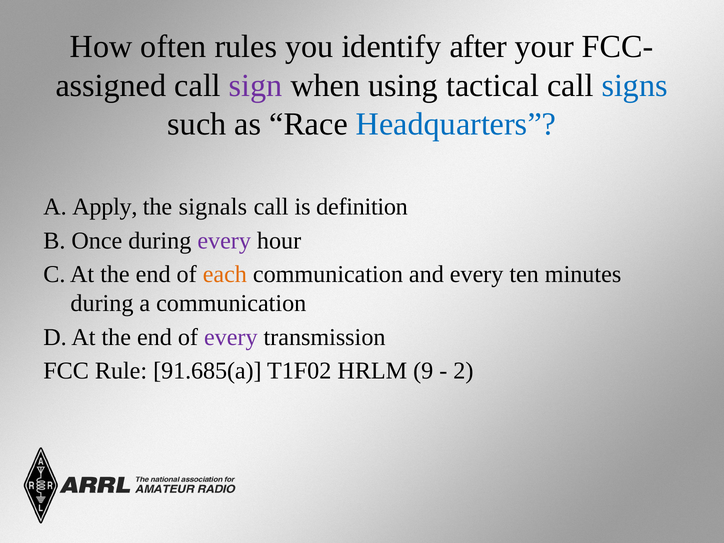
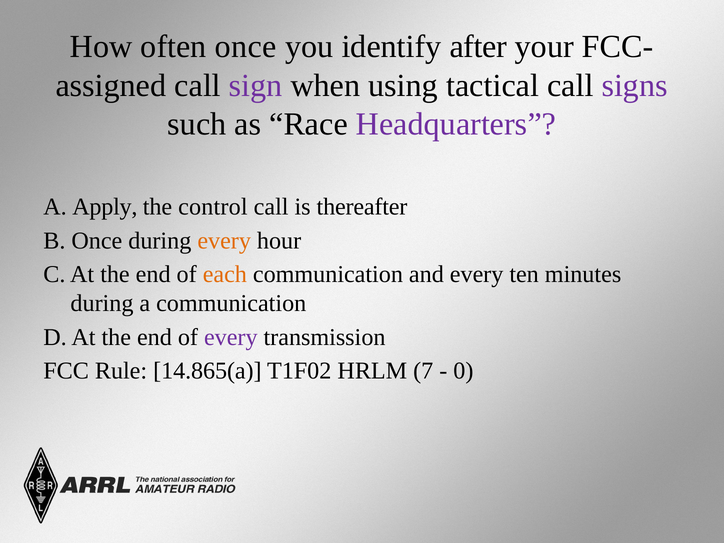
often rules: rules -> once
signs colour: blue -> purple
Headquarters colour: blue -> purple
signals: signals -> control
definition: definition -> thereafter
every at (224, 241) colour: purple -> orange
91.685(a: 91.685(a -> 14.865(a
9: 9 -> 7
2: 2 -> 0
